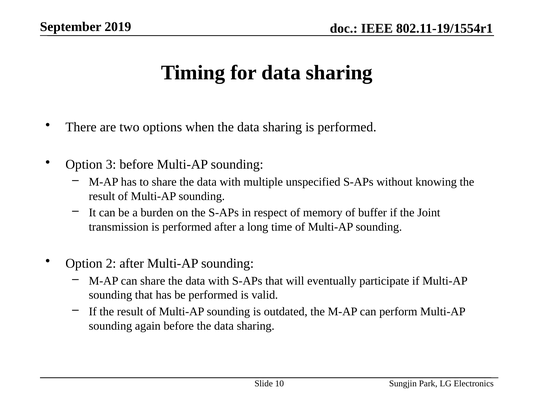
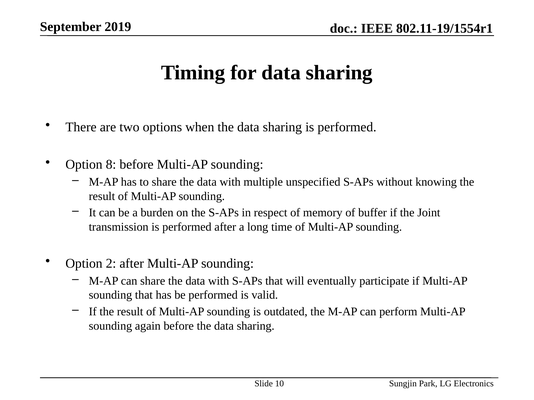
3: 3 -> 8
